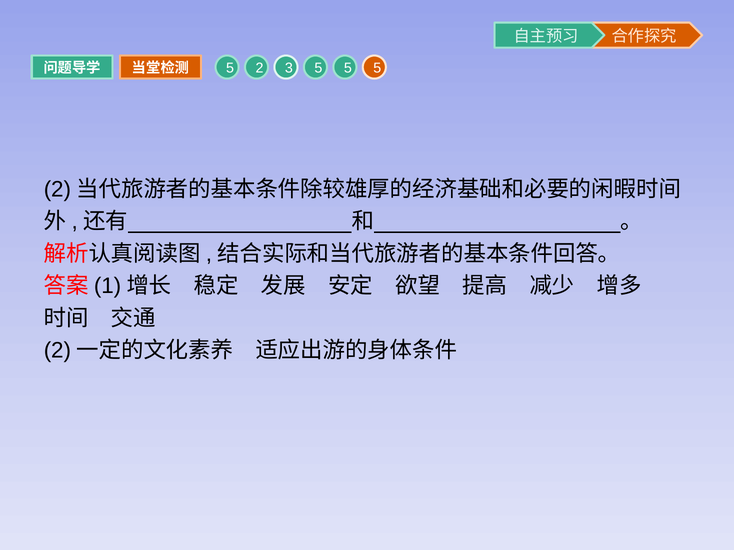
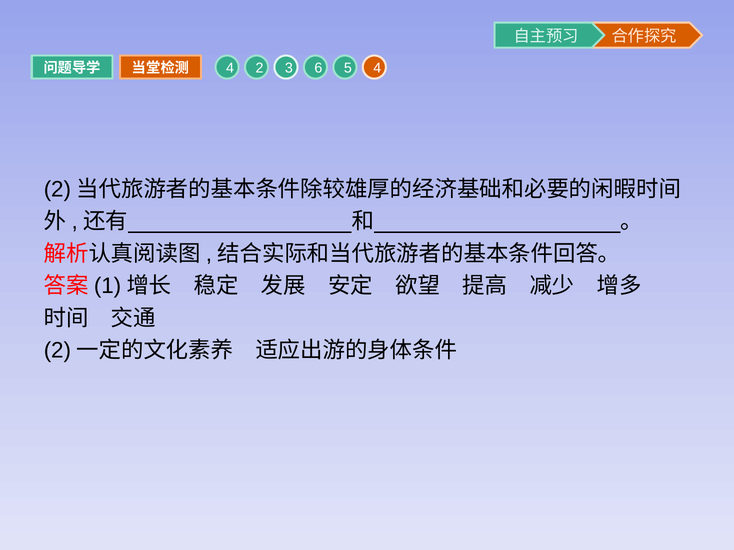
5 at (230, 68): 5 -> 4
3 5: 5 -> 6
5 at (377, 68): 5 -> 4
